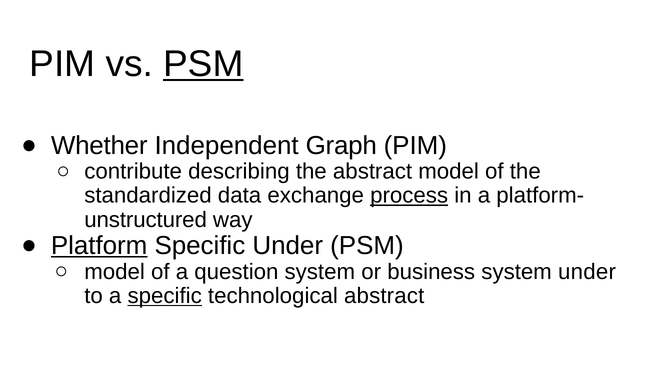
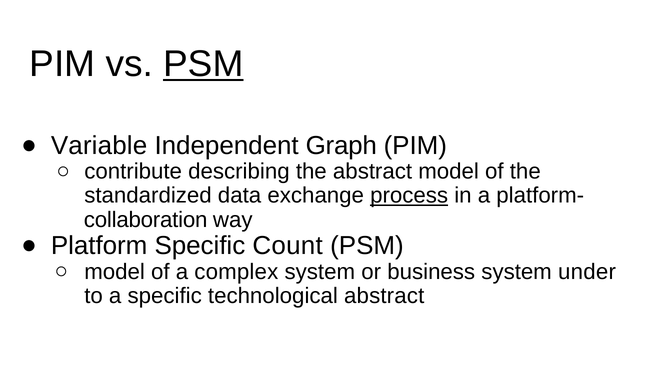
Whether: Whether -> Variable
unstructured: unstructured -> collaboration
Platform underline: present -> none
Specific Under: Under -> Count
question: question -> complex
specific at (165, 296) underline: present -> none
